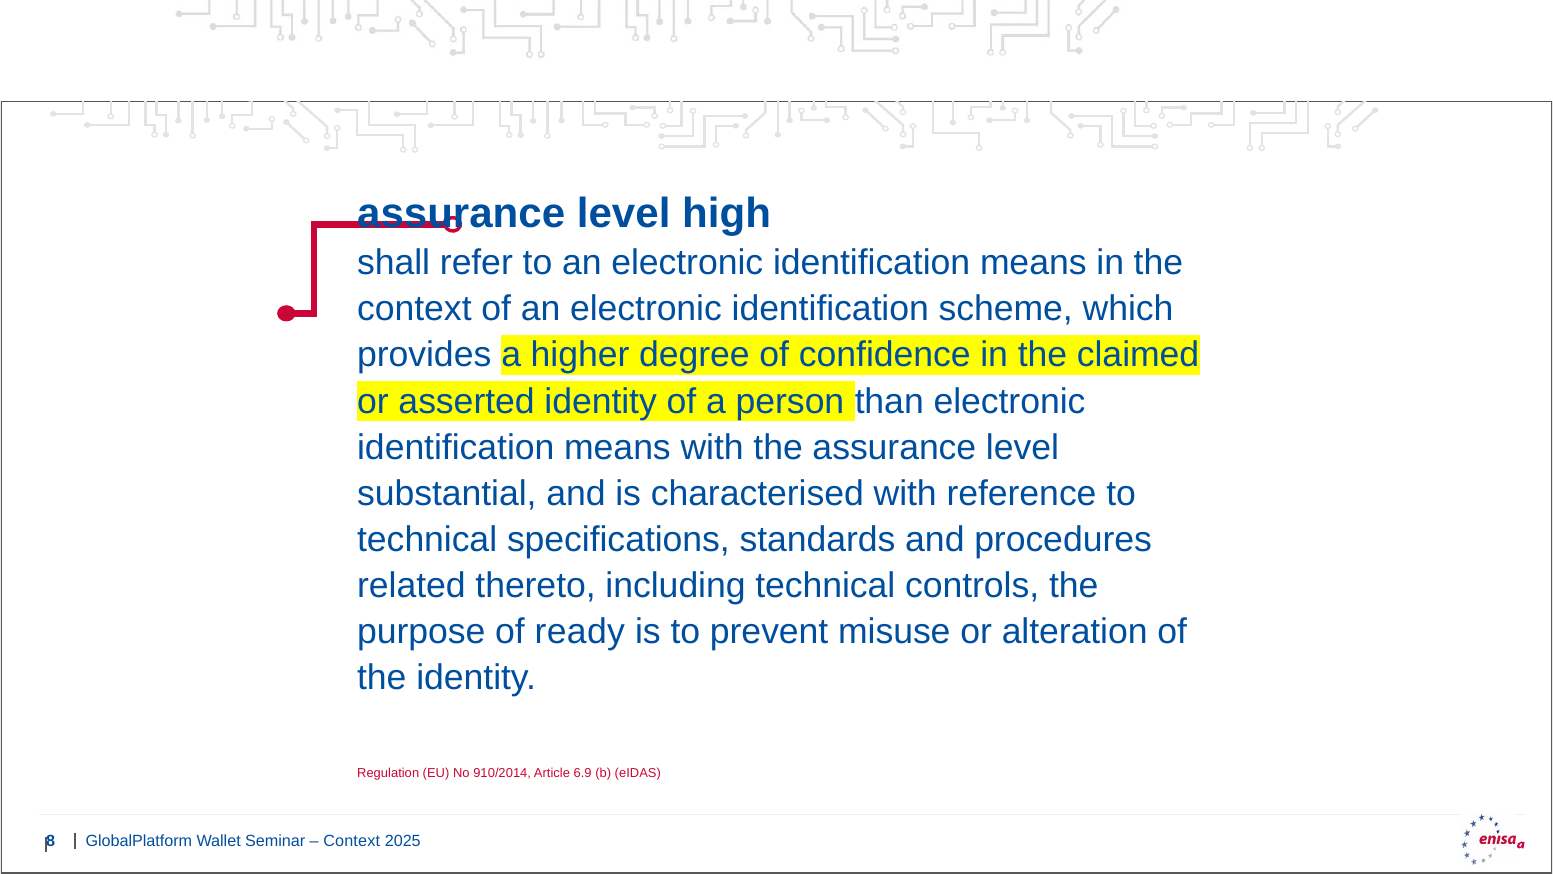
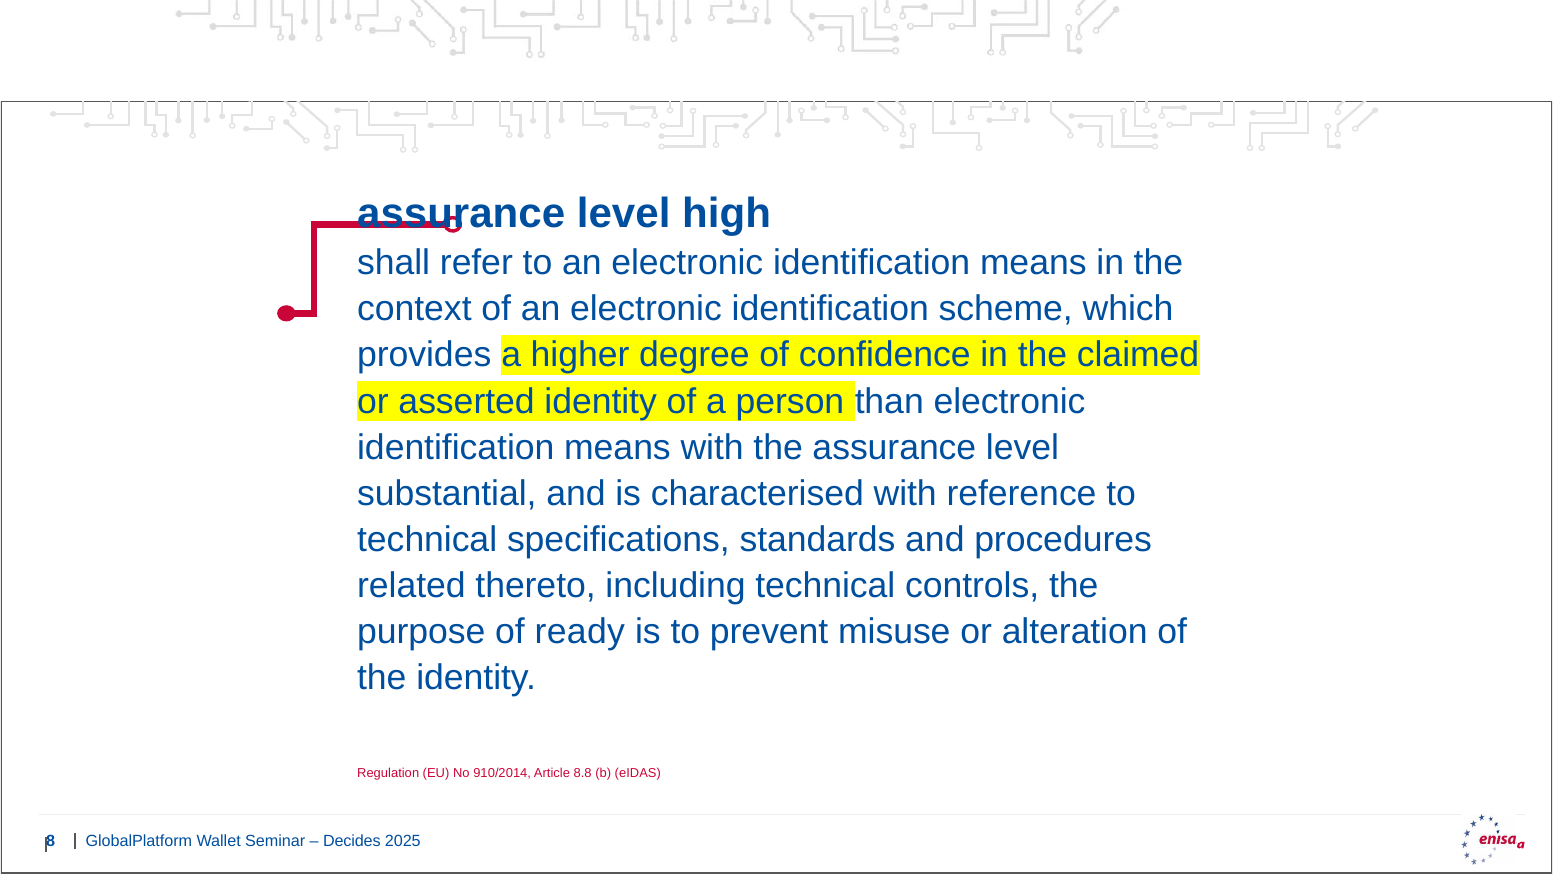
6.9: 6.9 -> 8.8
Context at (352, 841): Context -> Decides
